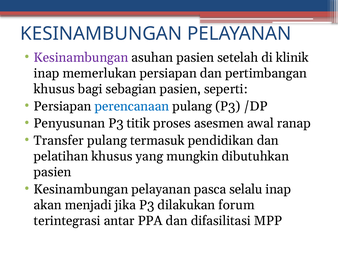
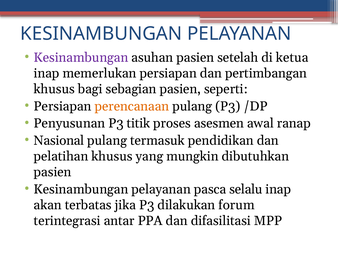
klinik: klinik -> ketua
perencanaan colour: blue -> orange
Transfer: Transfer -> Nasional
menjadi: menjadi -> terbatas
